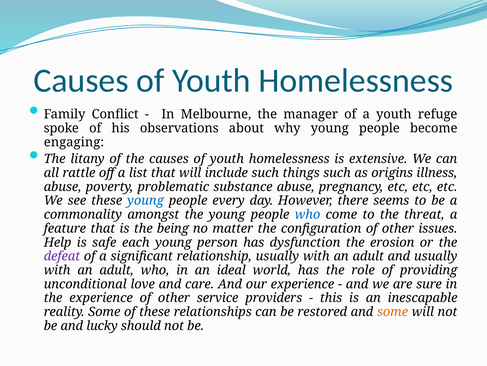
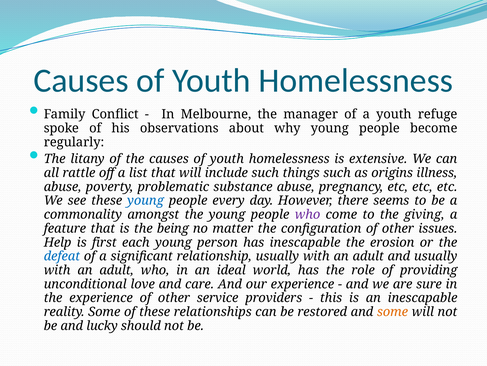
engaging: engaging -> regularly
who at (308, 214) colour: blue -> purple
threat: threat -> giving
safe: safe -> first
has dysfunction: dysfunction -> inescapable
defeat colour: purple -> blue
